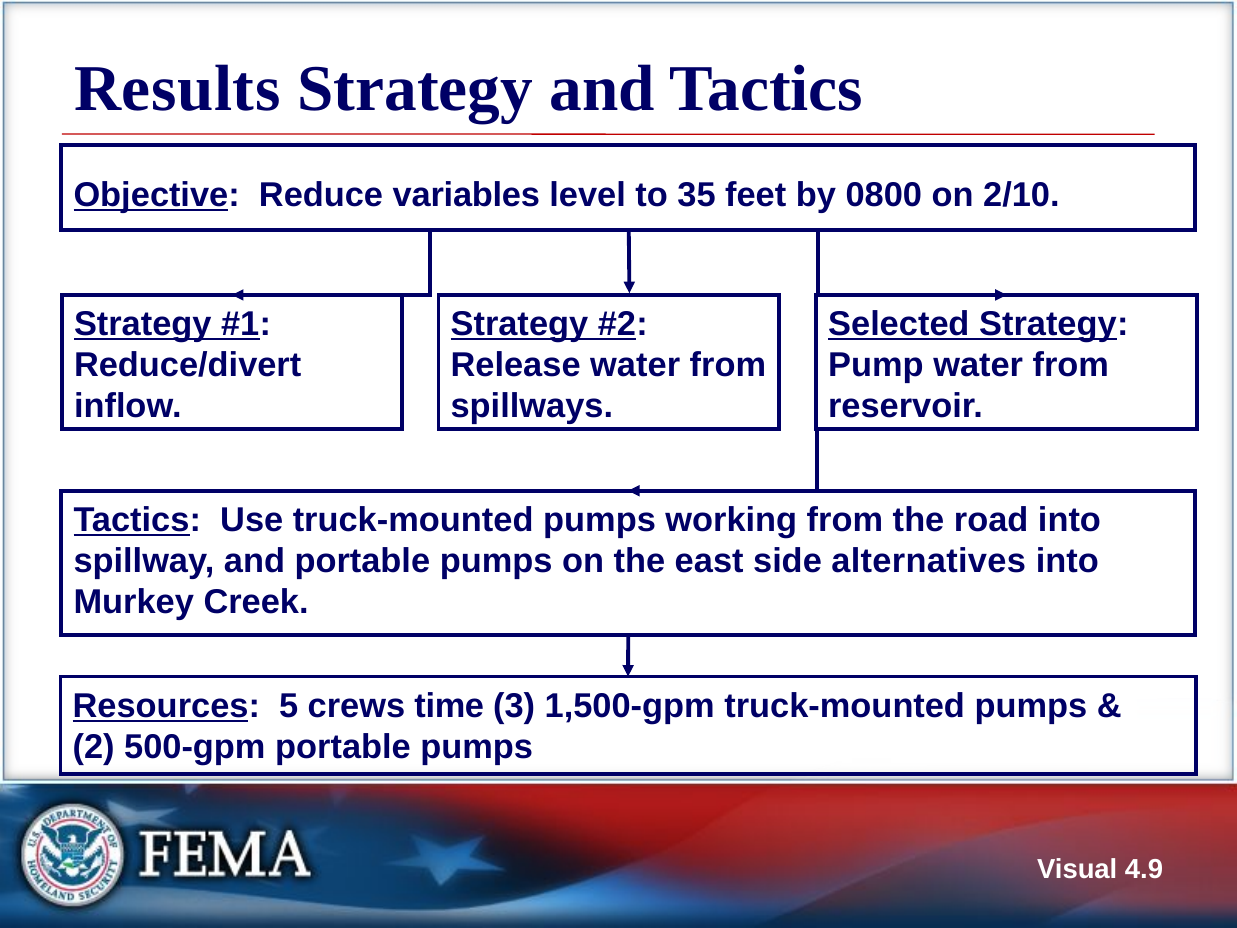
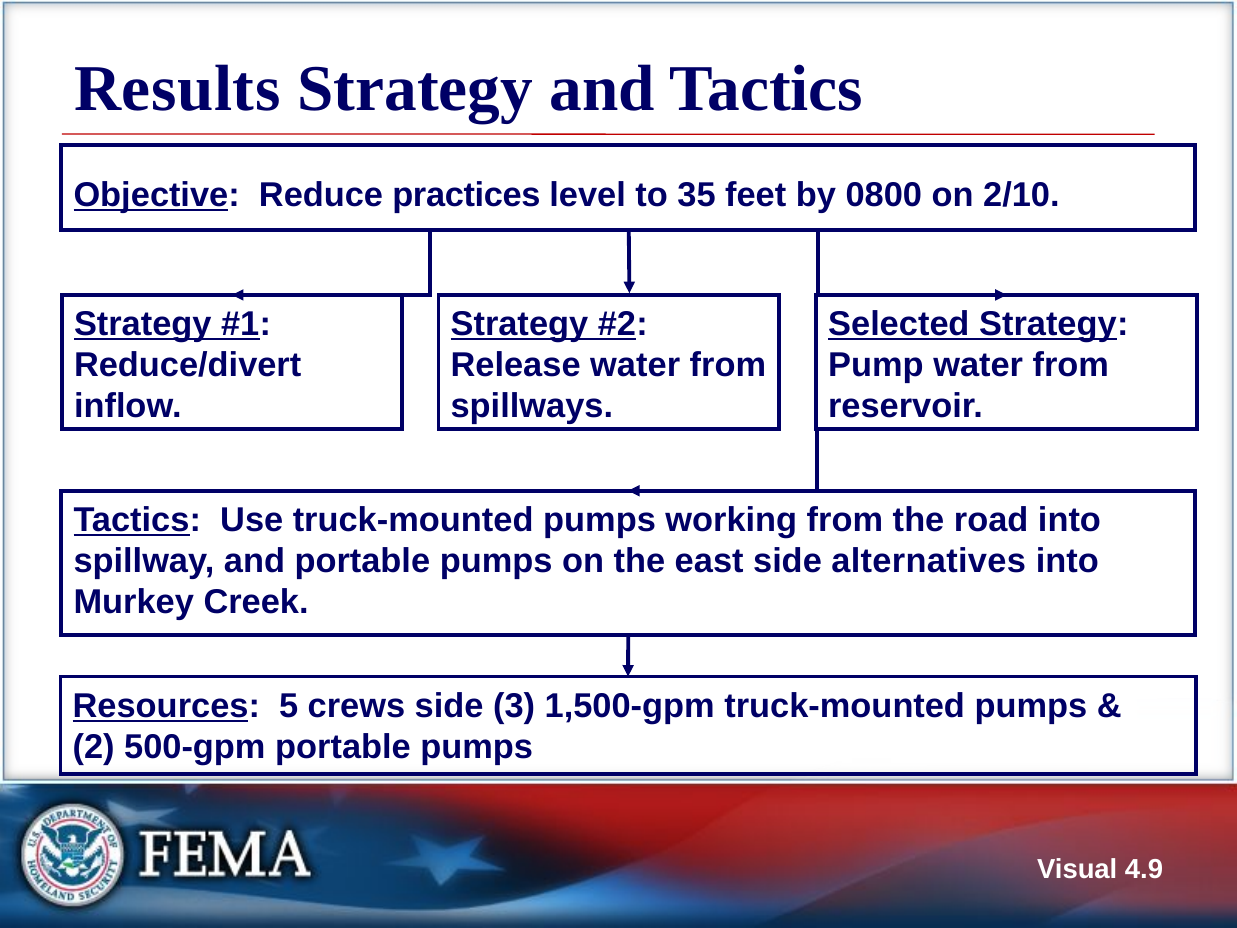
variables: variables -> practices
crews time: time -> side
